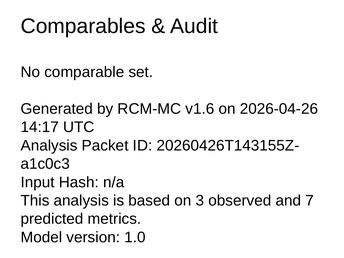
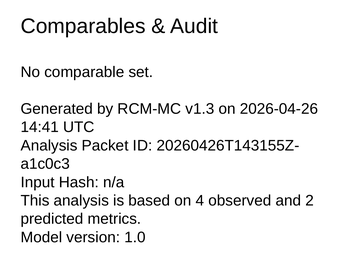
v1.6: v1.6 -> v1.3
14:17: 14:17 -> 14:41
3: 3 -> 4
7: 7 -> 2
